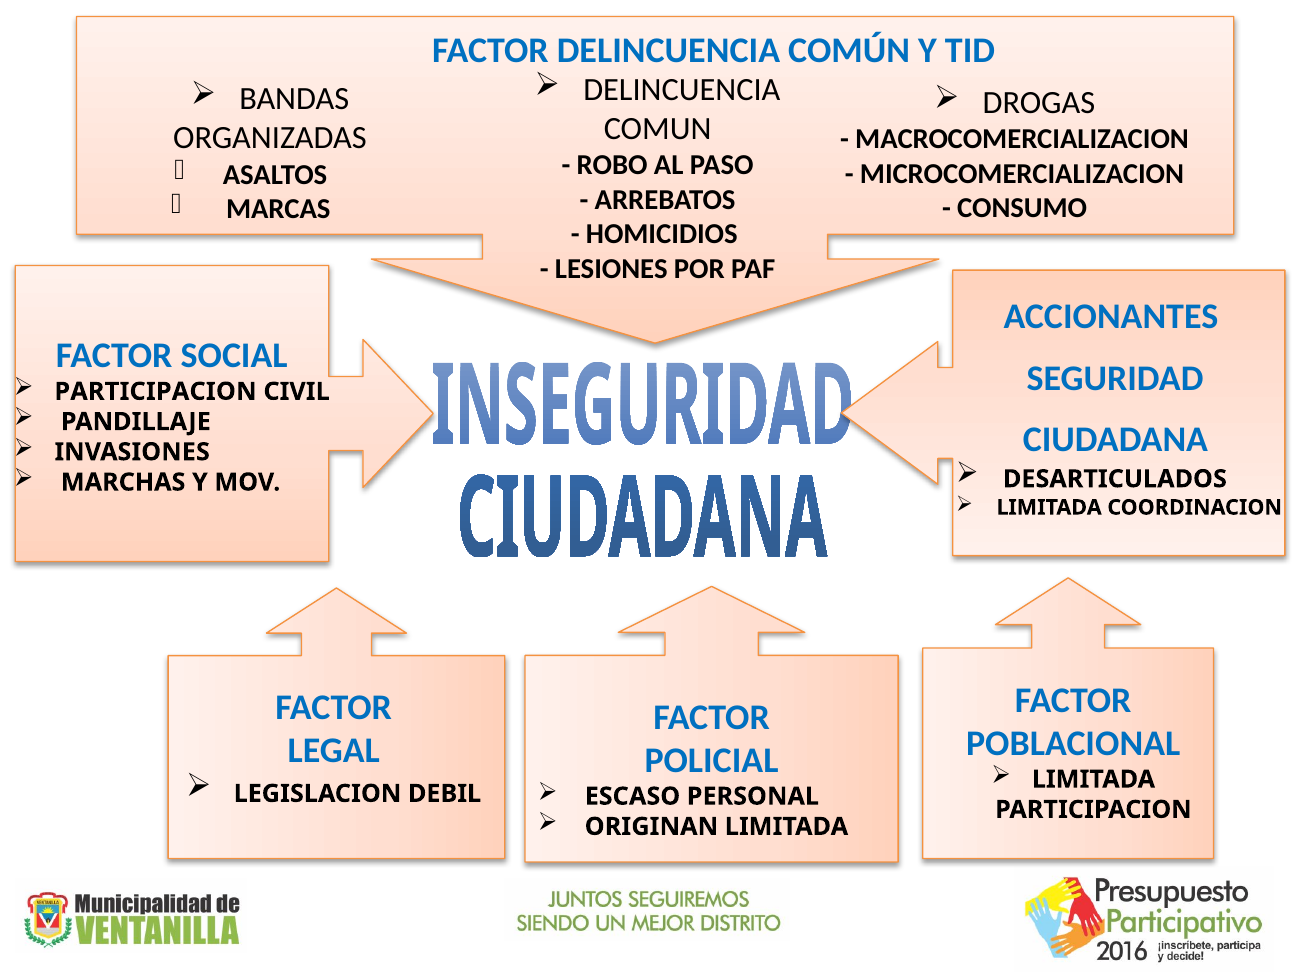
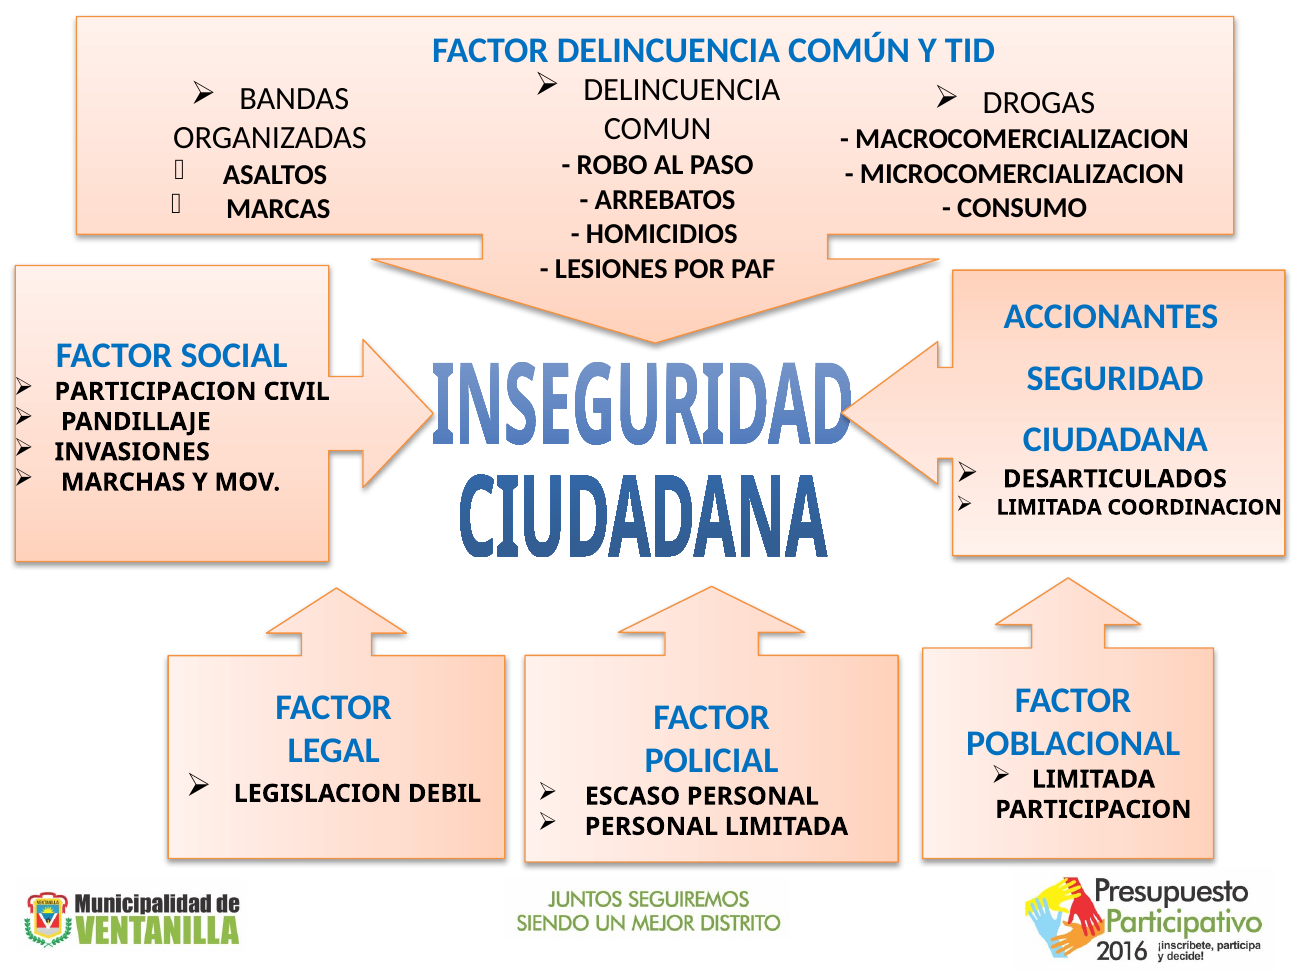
ORIGINAN at (651, 826): ORIGINAN -> PERSONAL
